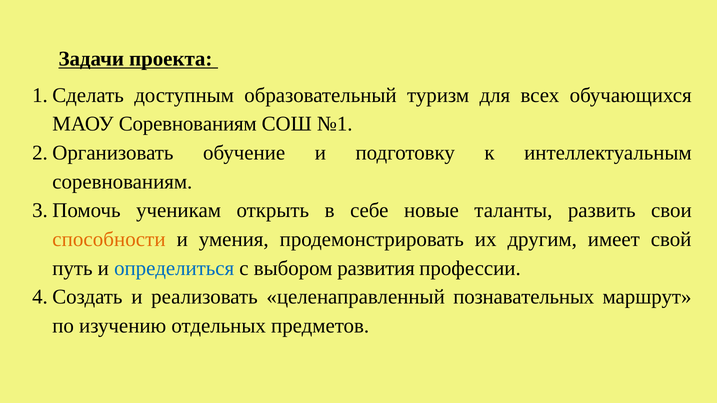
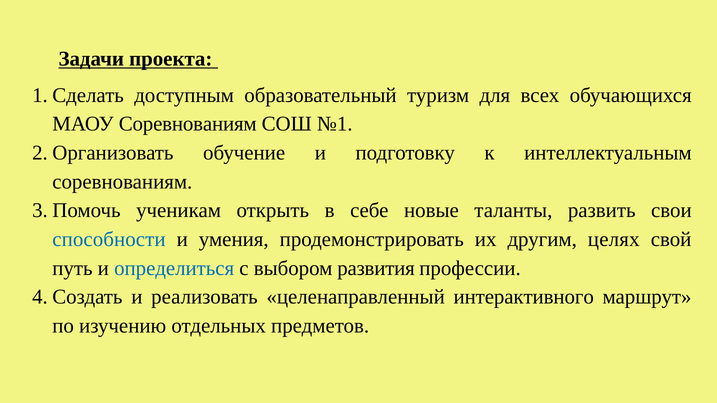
способности colour: orange -> blue
имеет: имеет -> целях
познавательных: познавательных -> интерактивного
